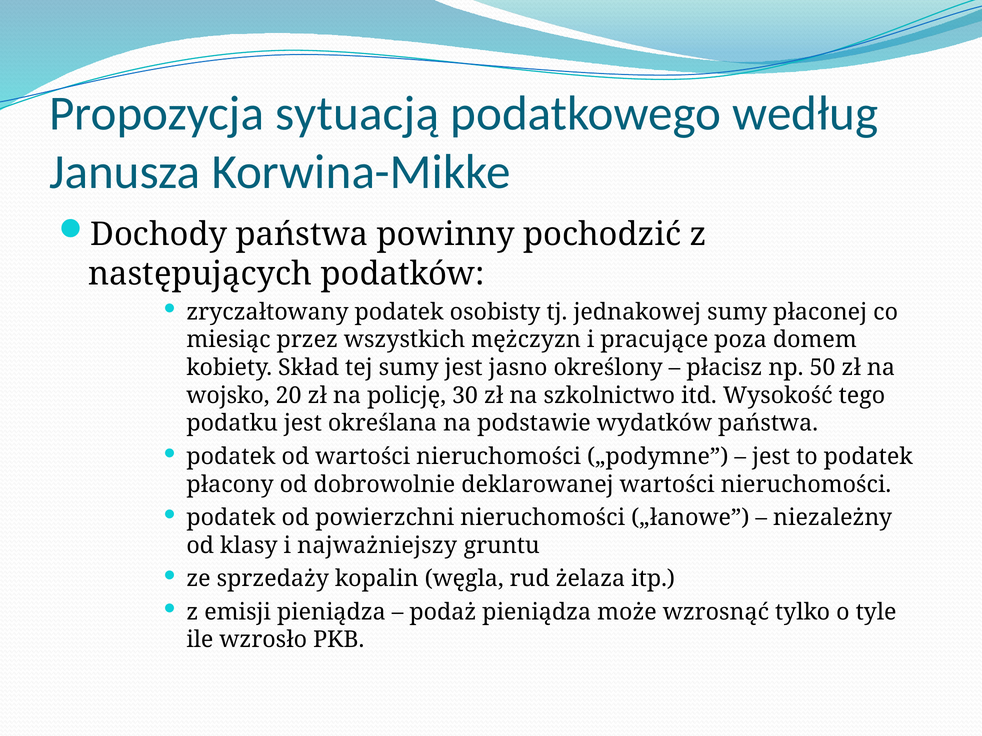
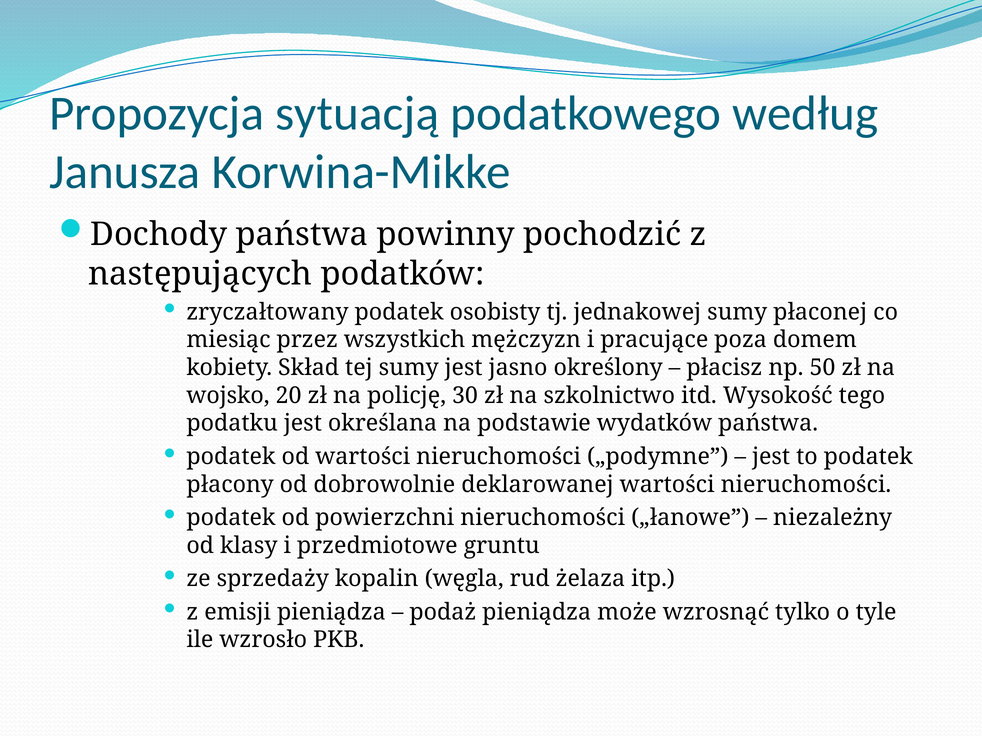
najważniejszy: najważniejszy -> przedmiotowe
